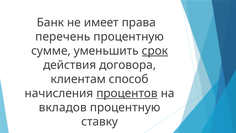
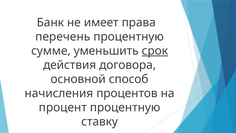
клиентам: клиентам -> основной
процентов underline: present -> none
вкладов: вкладов -> процент
